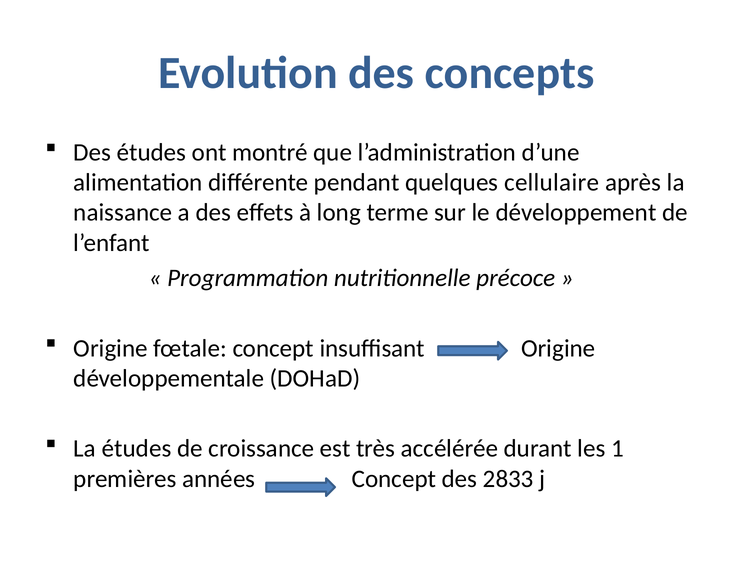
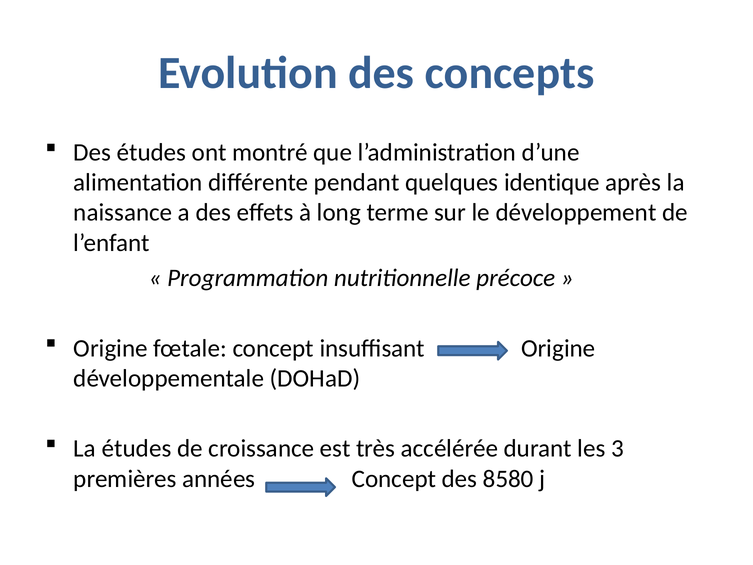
cellulaire: cellulaire -> identique
1: 1 -> 3
2833: 2833 -> 8580
